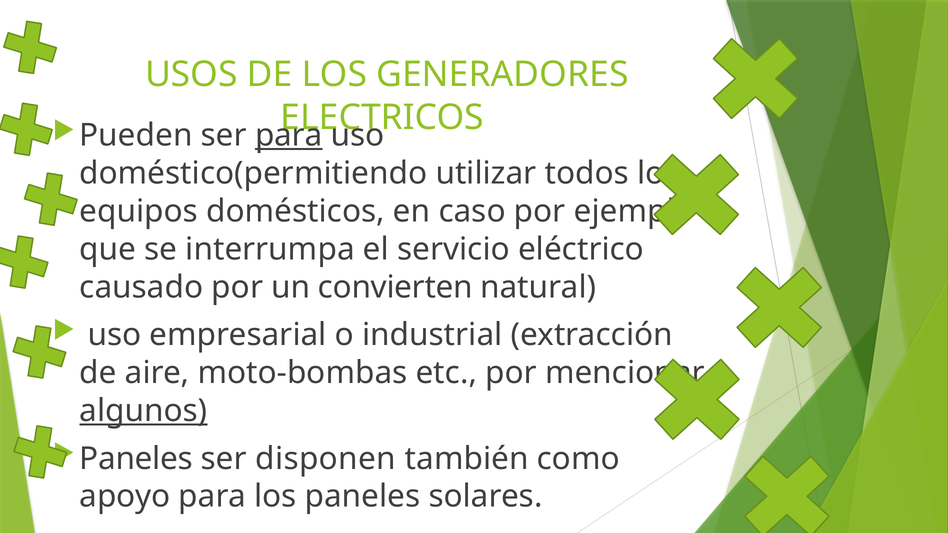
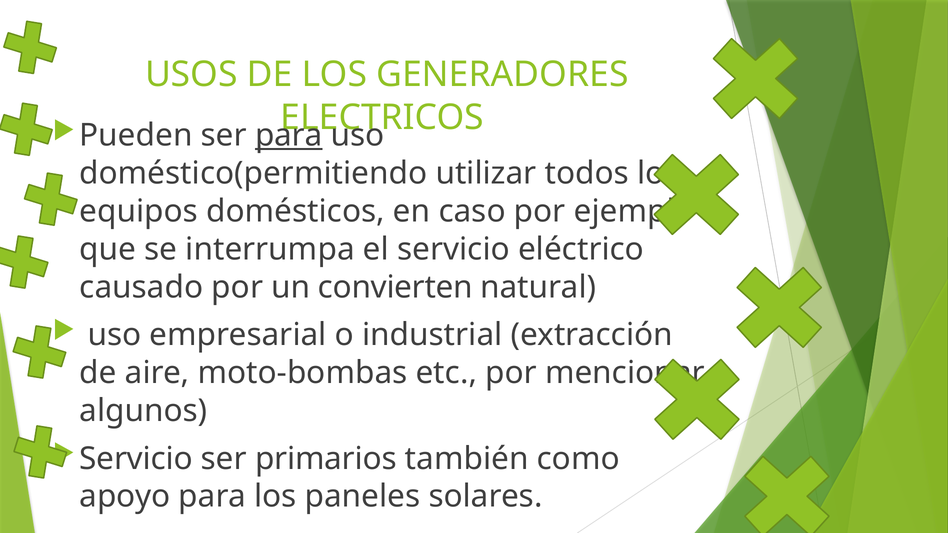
algunos underline: present -> none
Paneles at (136, 459): Paneles -> Servicio
disponen: disponen -> primarios
